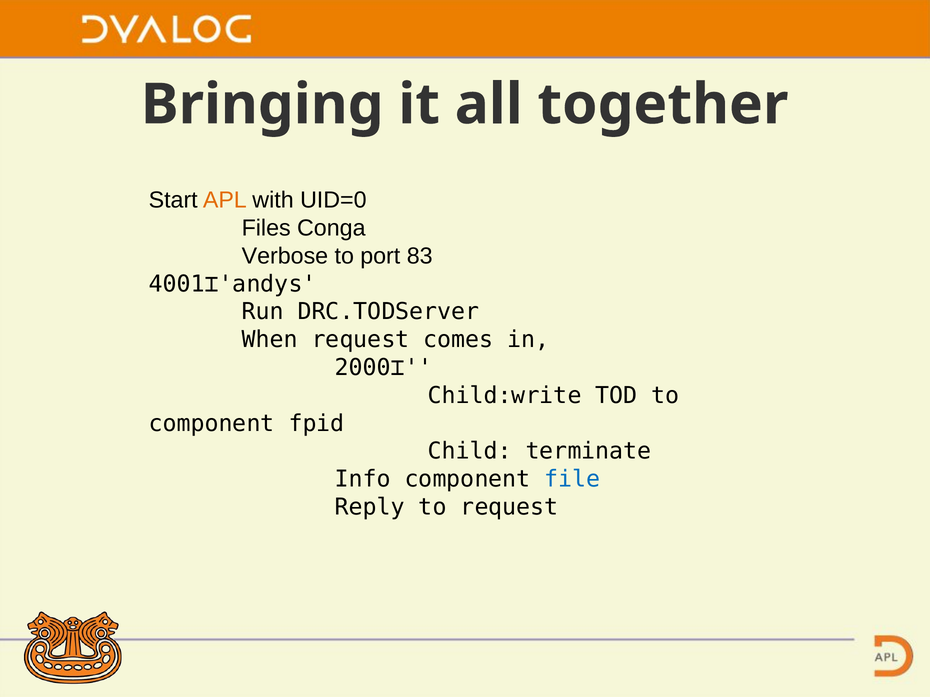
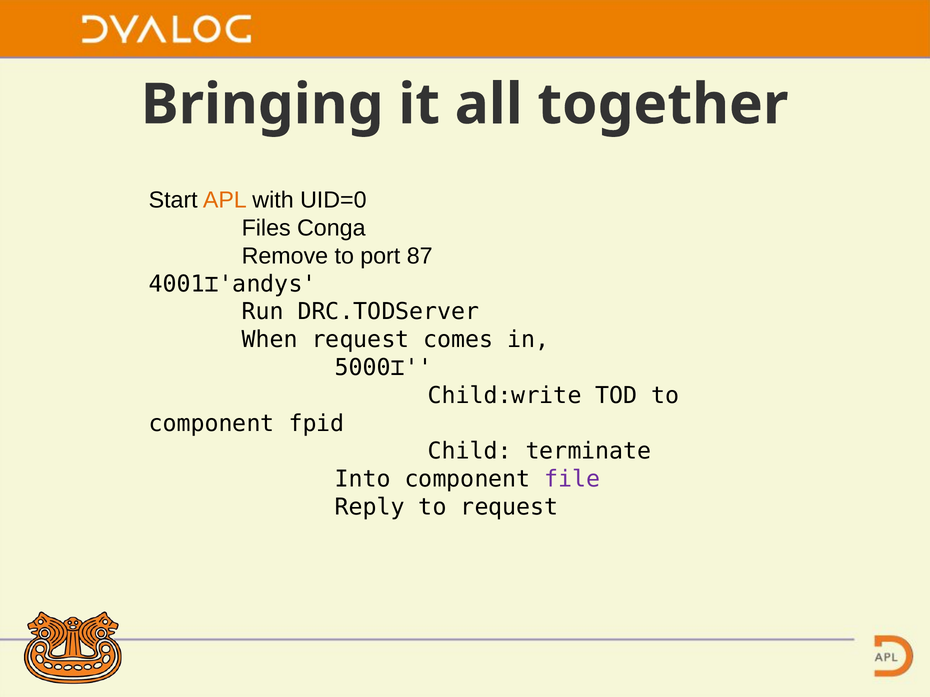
Verbose: Verbose -> Remove
83: 83 -> 87
2000⌶: 2000⌶ -> 5000⌶
Info: Info -> Into
file colour: blue -> purple
